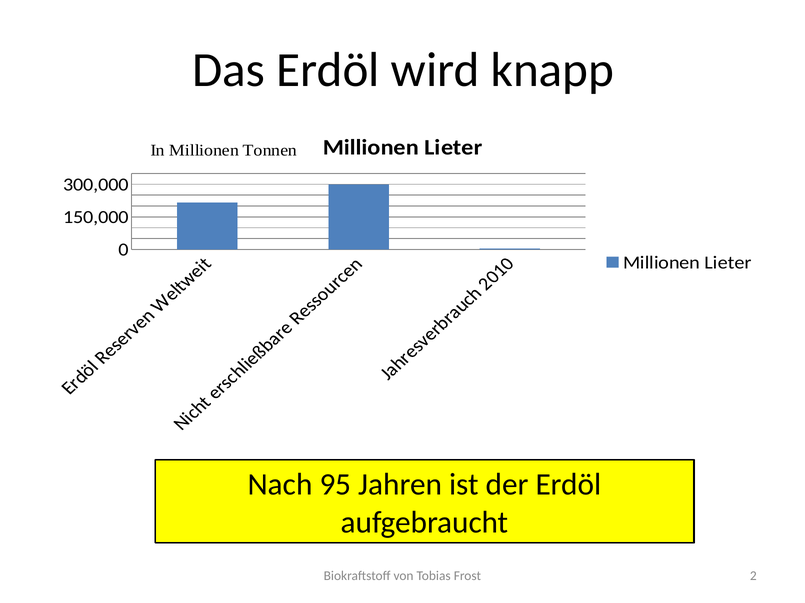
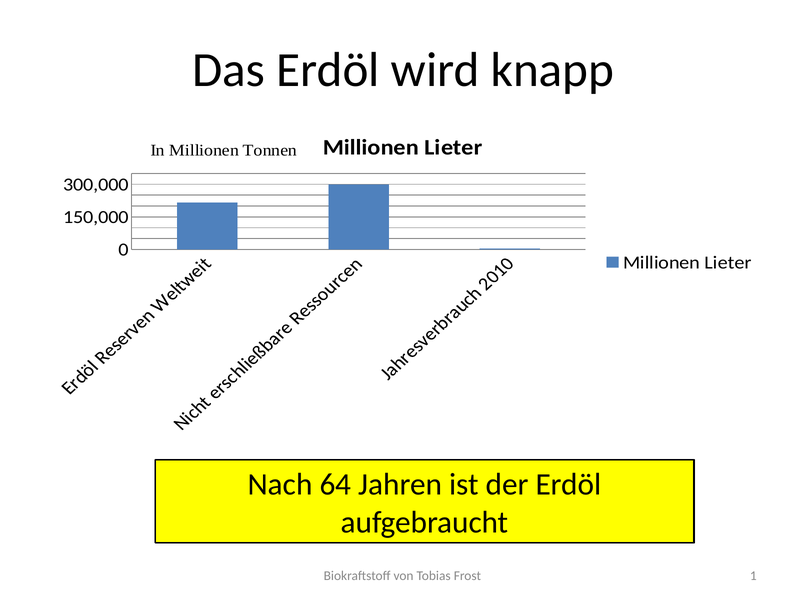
95: 95 -> 64
2: 2 -> 1
